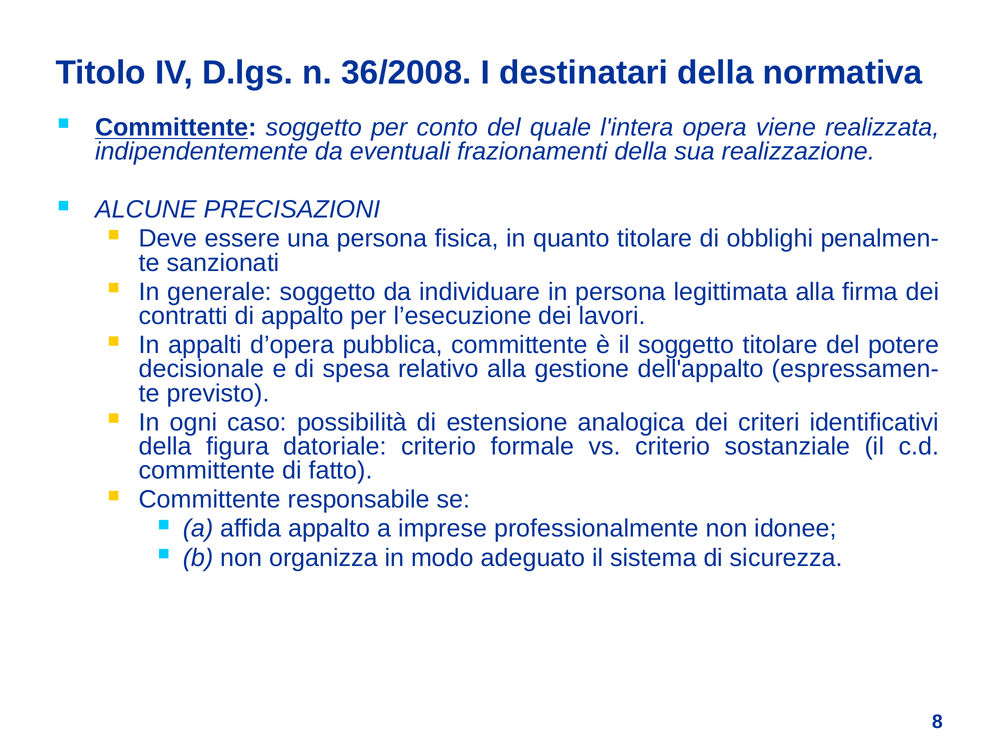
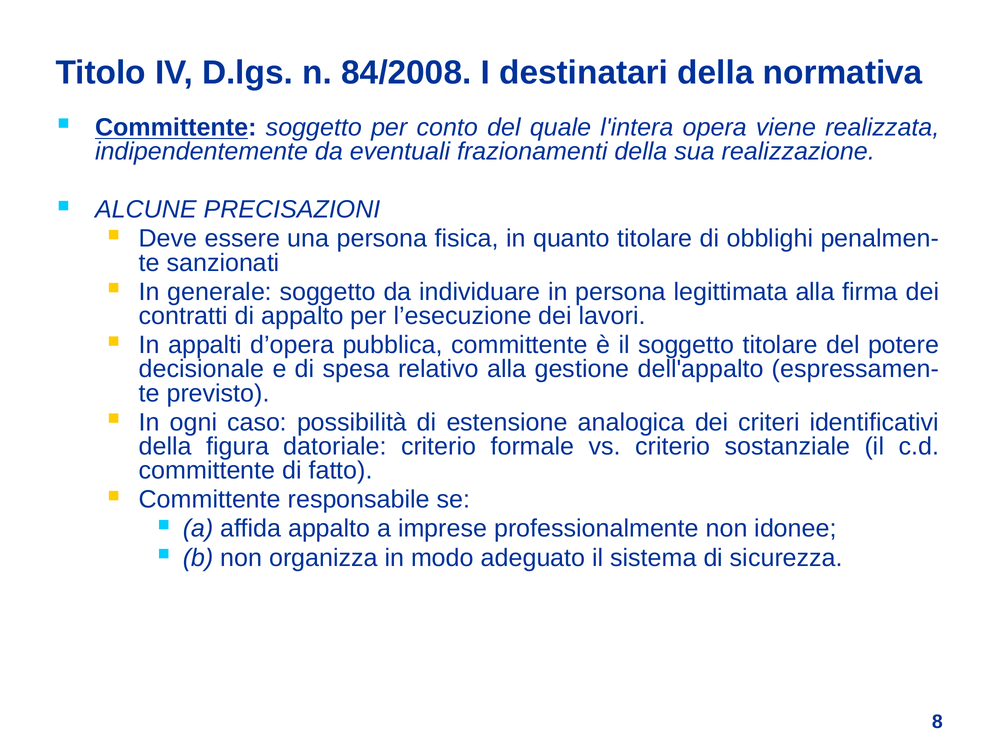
36/2008: 36/2008 -> 84/2008
